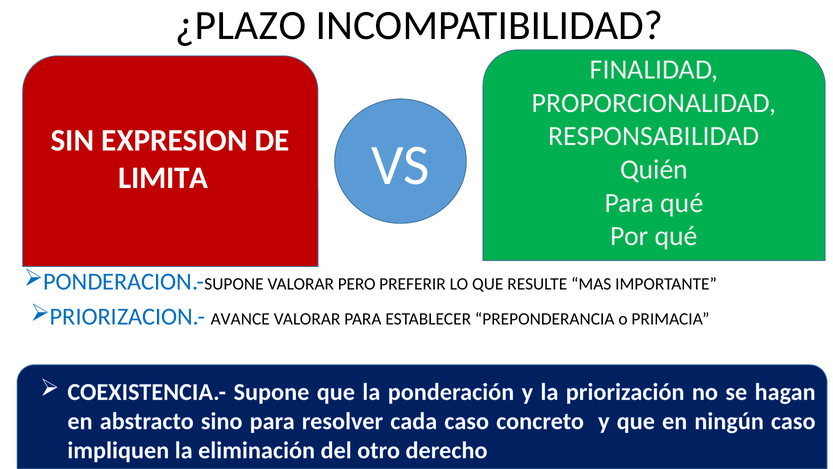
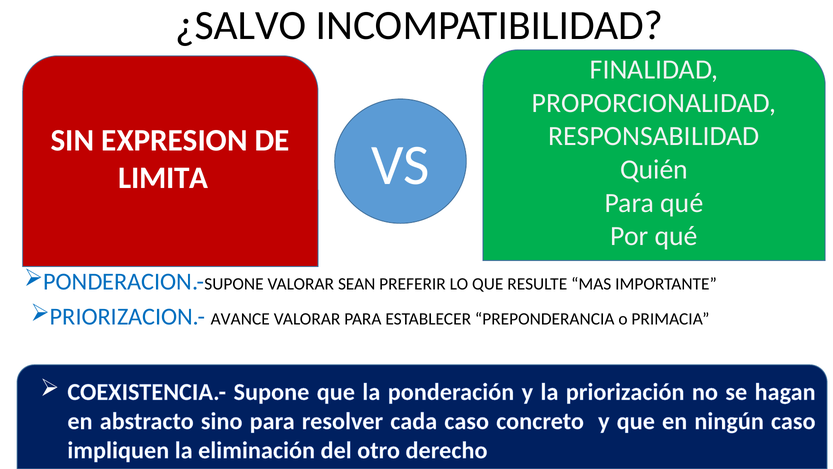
¿PLAZO: ¿PLAZO -> ¿SALVO
PERO: PERO -> SEAN
